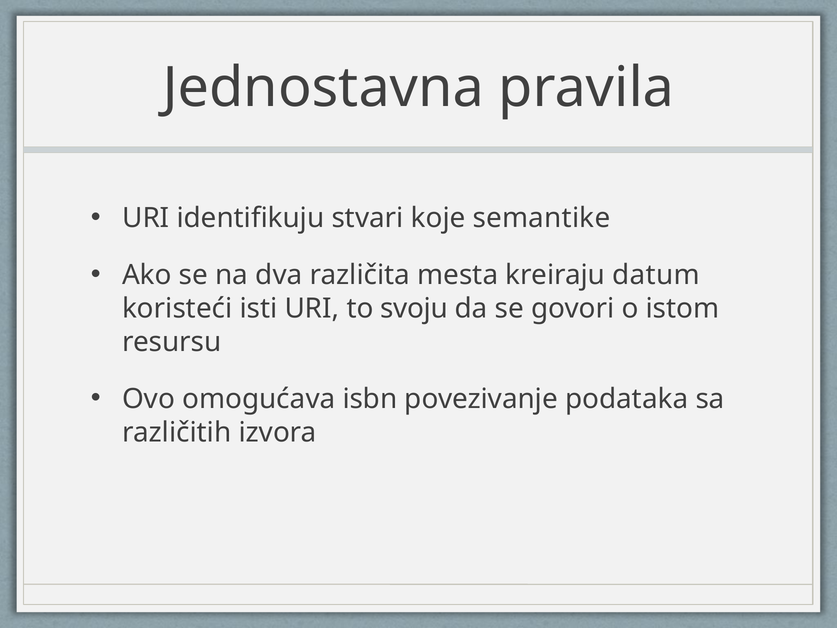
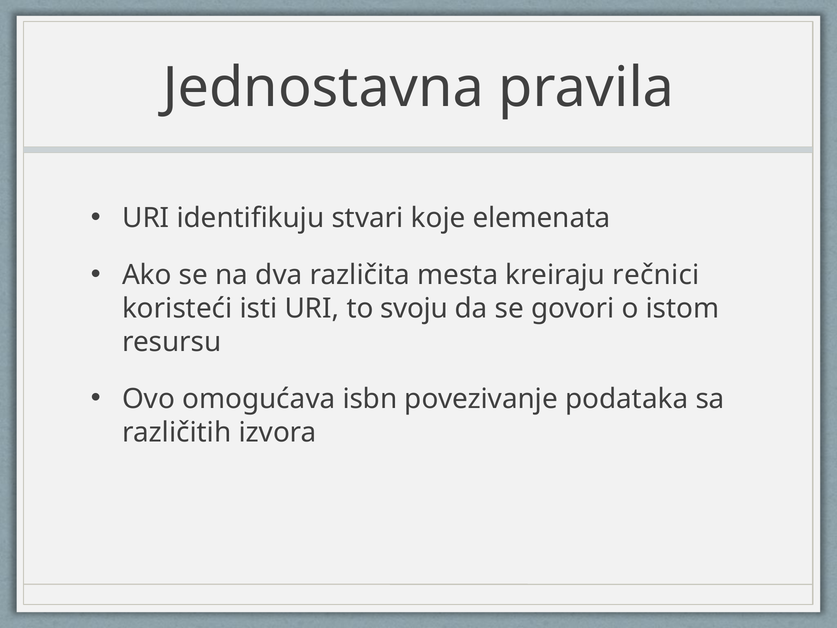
semantike: semantike -> elemenata
datum: datum -> rečnici
